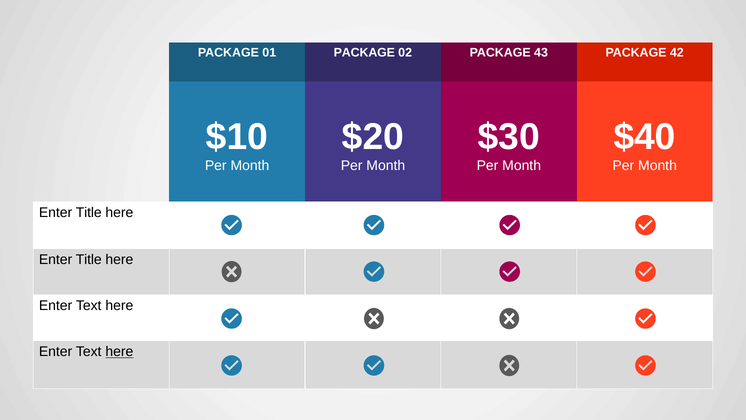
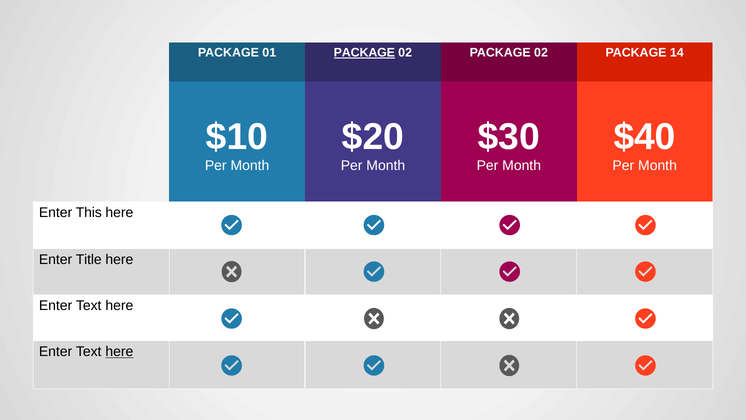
PACKAGE at (364, 53) underline: none -> present
02 PACKAGE 43: 43 -> 02
42: 42 -> 14
Title at (89, 212): Title -> This
